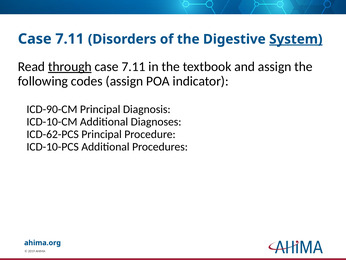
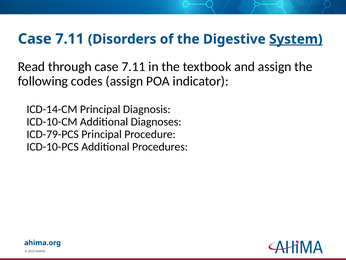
through underline: present -> none
ICD-90-CM: ICD-90-CM -> ICD-14-CM
ICD-62-PCS: ICD-62-PCS -> ICD-79-PCS
